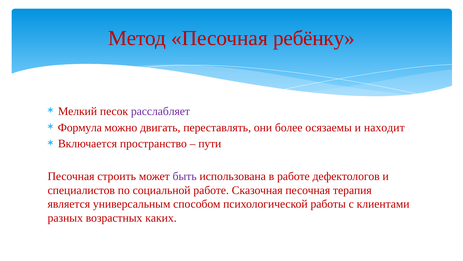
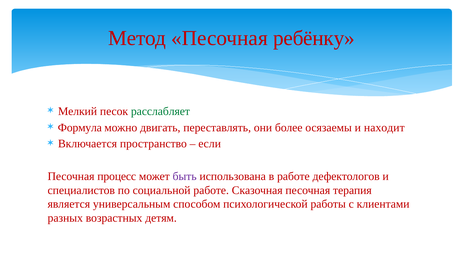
расслабляет colour: purple -> green
пути: пути -> если
строить: строить -> процесс
каких: каких -> детям
